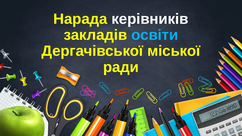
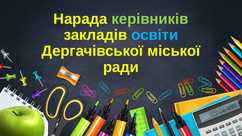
керівників colour: white -> light green
